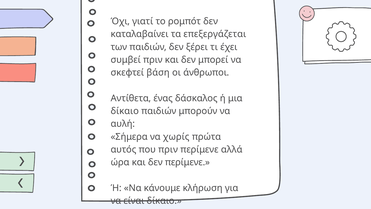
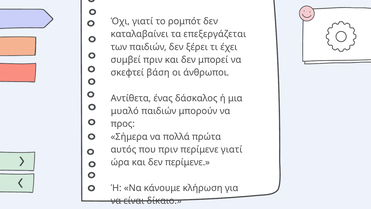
δίκαιο at (125, 111): δίκαιο -> μυαλό
αυλή: αυλή -> προς
χωρίς: χωρίς -> πολλά
περίμενε αλλά: αλλά -> γιατί
